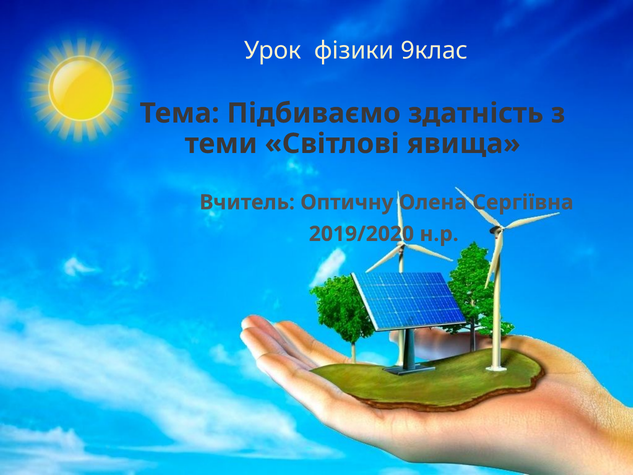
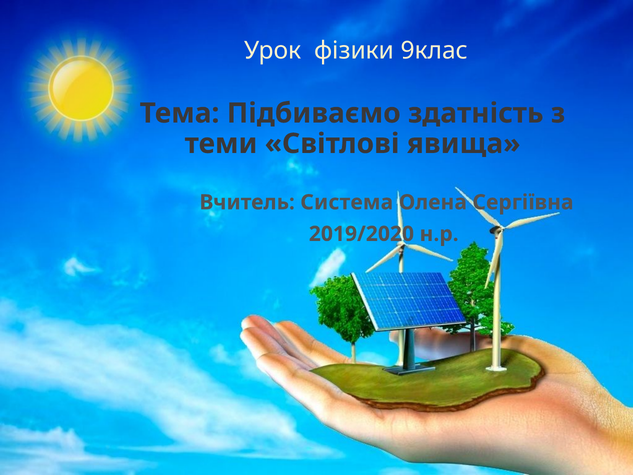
Оптичну: Оптичну -> Система
